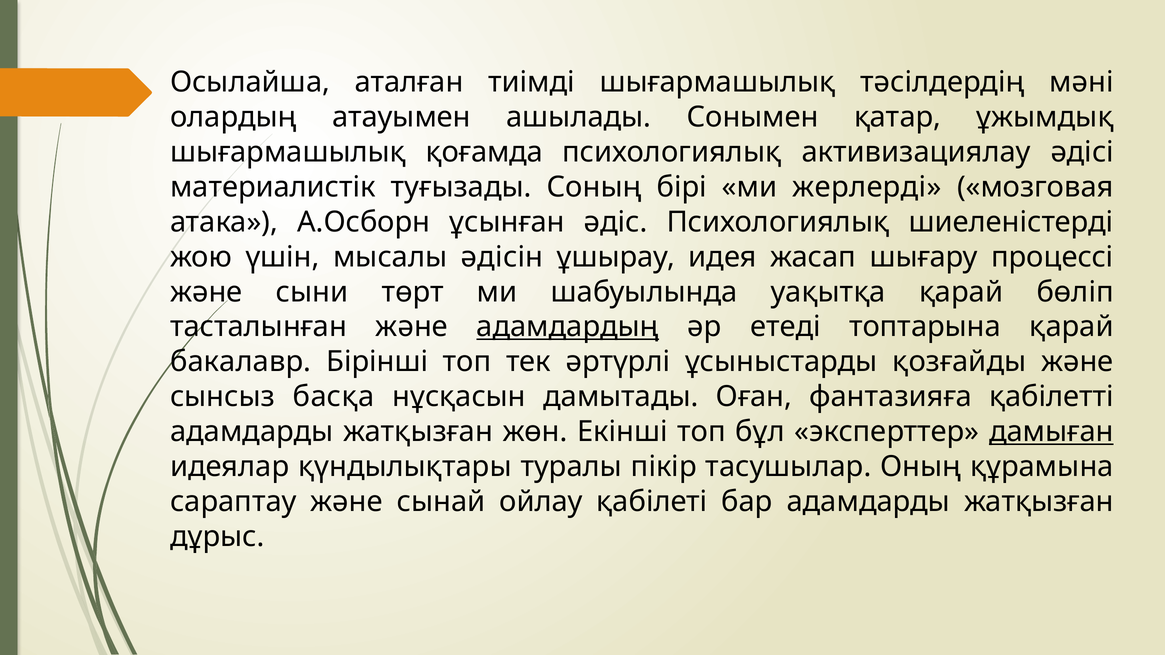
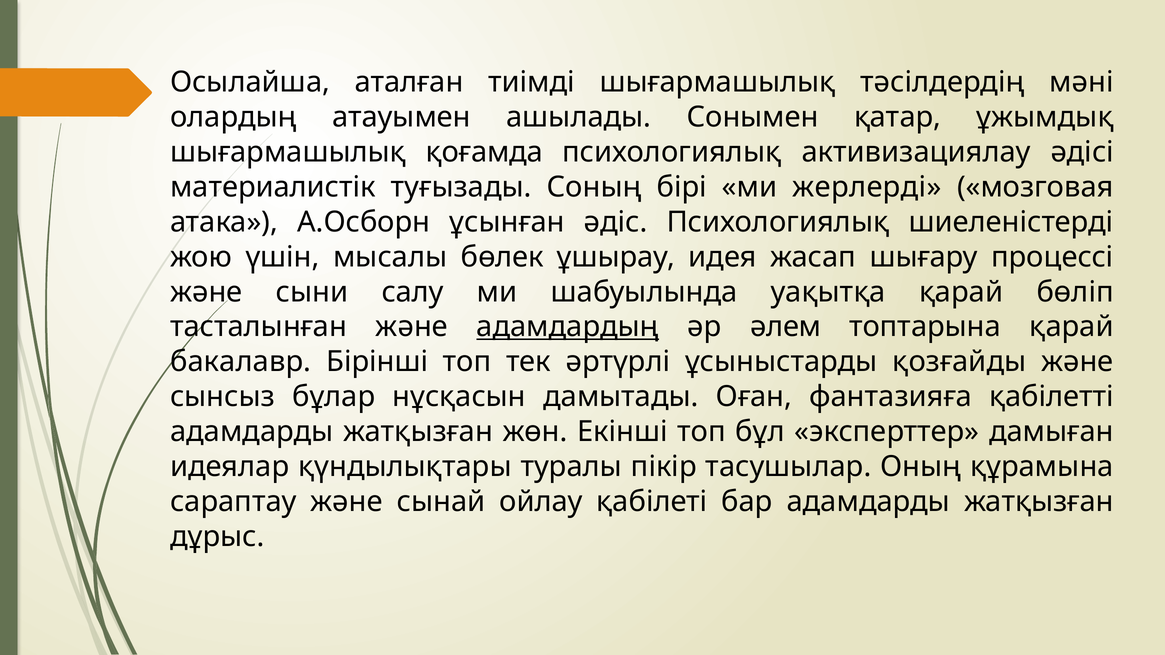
әдісін: әдісін -> бөлек
төрт: төрт -> салу
етеді: етеді -> әлем
басқа: басқа -> бұлар
дамыған underline: present -> none
